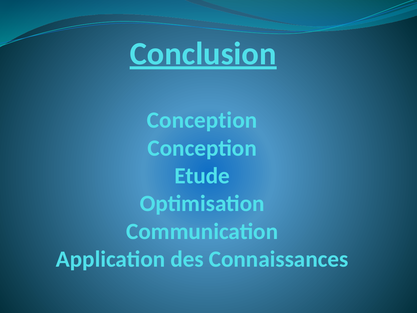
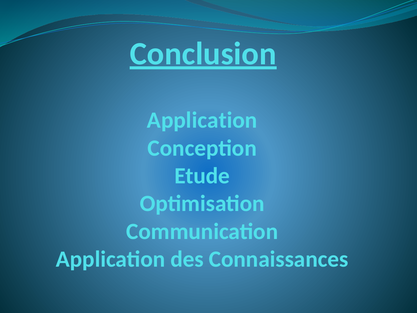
Conception at (202, 120): Conception -> Application
